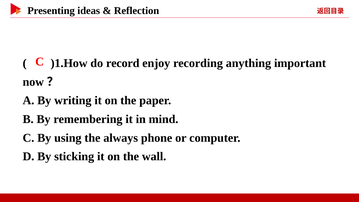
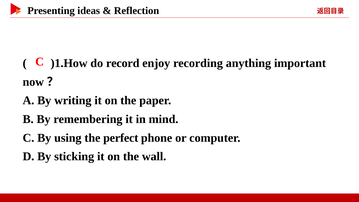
always: always -> perfect
